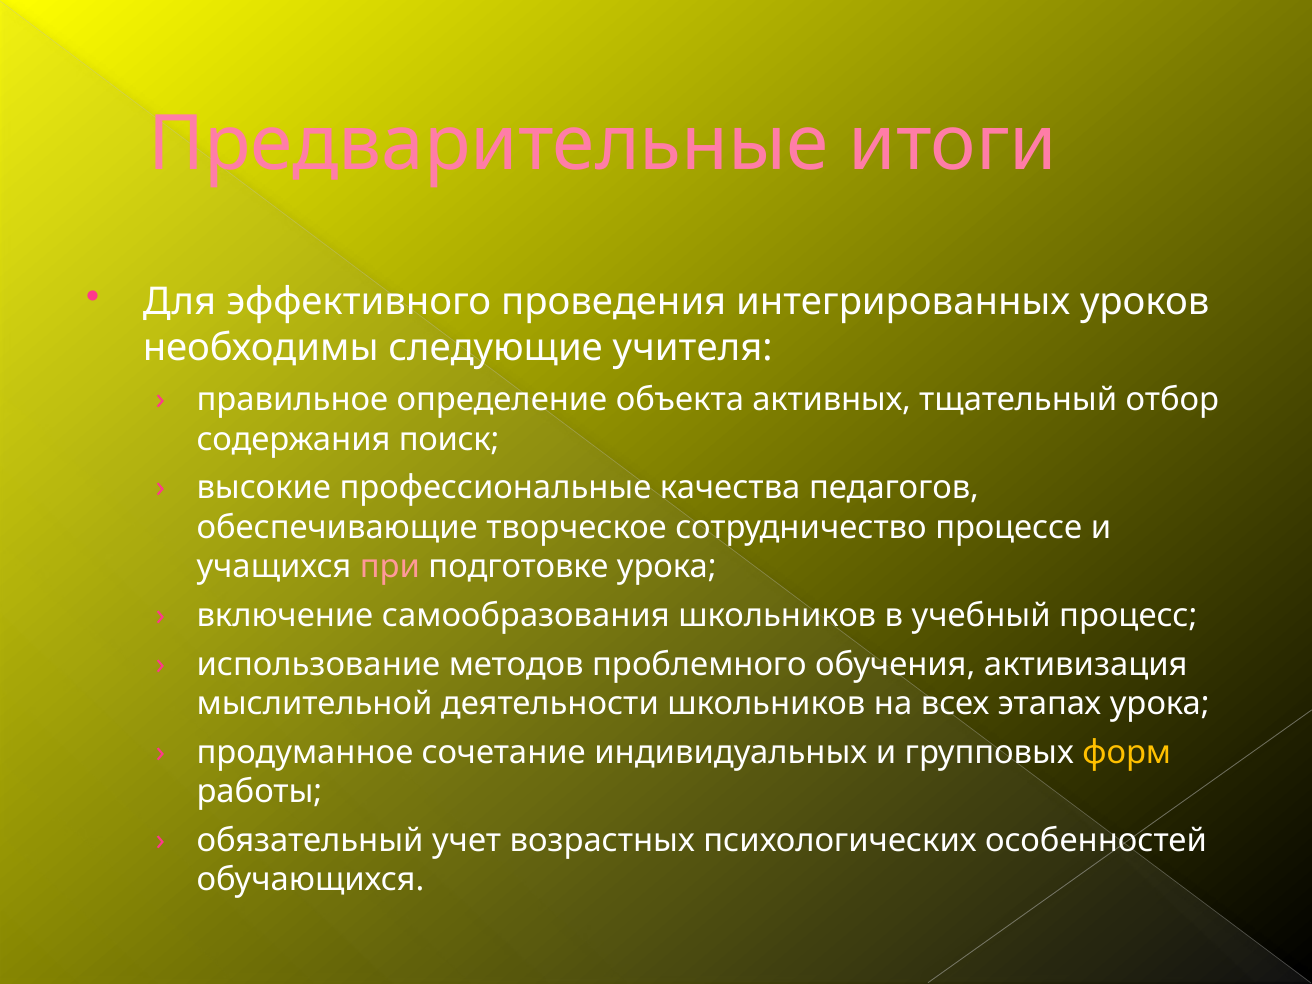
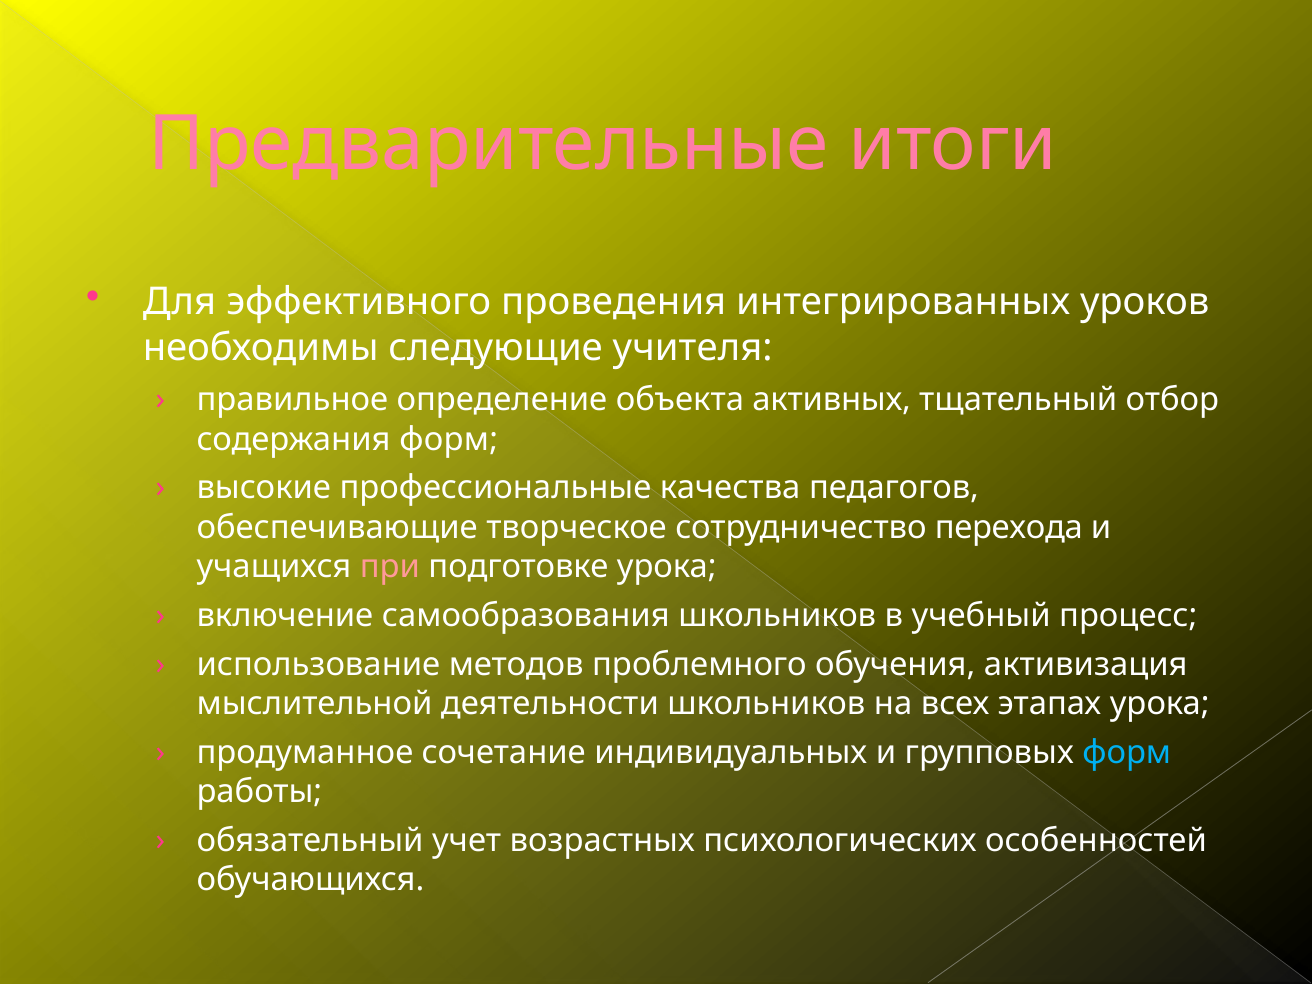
содержания поиск: поиск -> форм
процессе: процессе -> перехода
форм at (1127, 753) colour: yellow -> light blue
